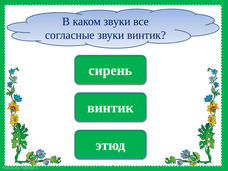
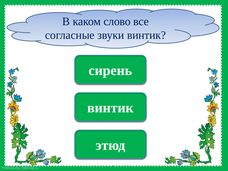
каком звуки: звуки -> слово
